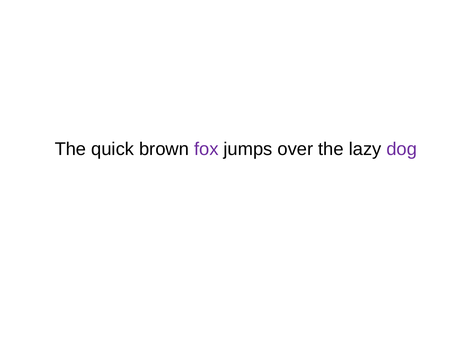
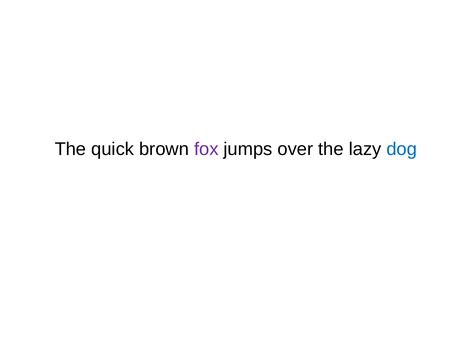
dog colour: purple -> blue
